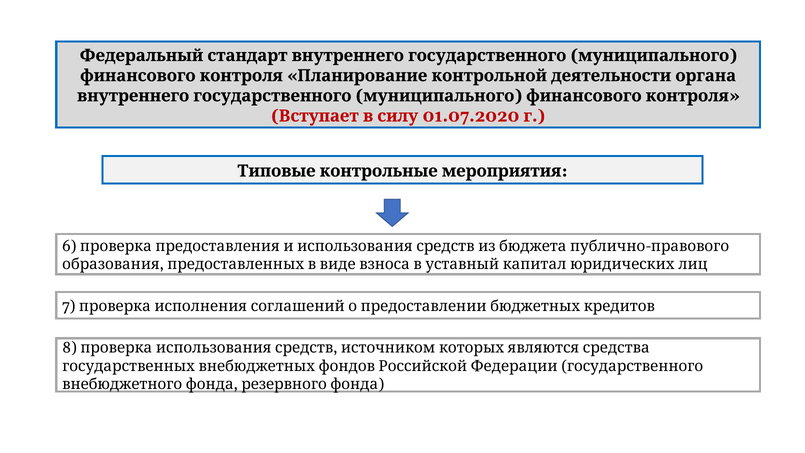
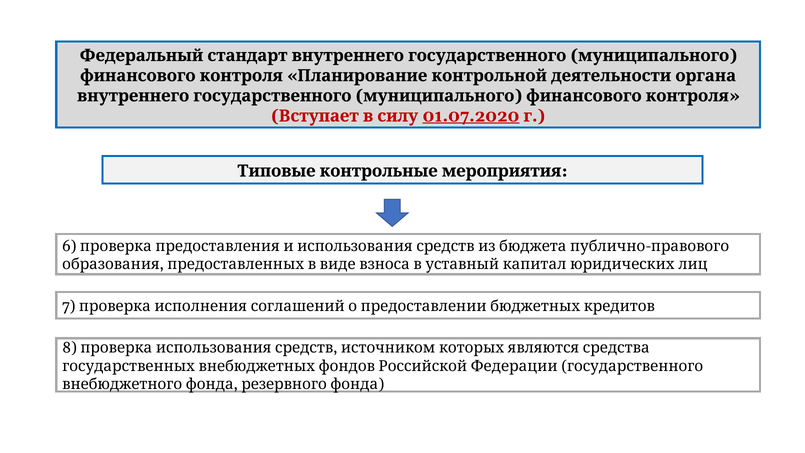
01.07.2020 underline: none -> present
